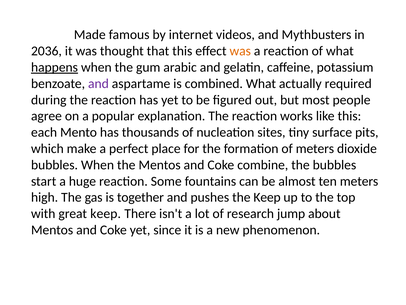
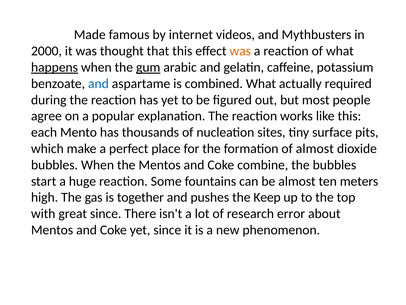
2036: 2036 -> 2000
gum underline: none -> present
and at (98, 83) colour: purple -> blue
of meters: meters -> almost
great keep: keep -> since
jump: jump -> error
